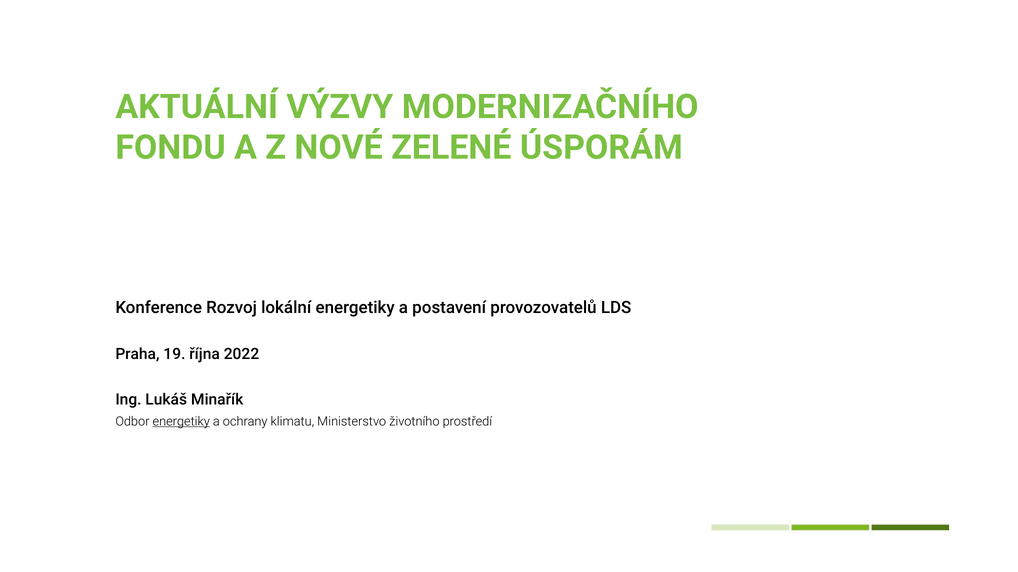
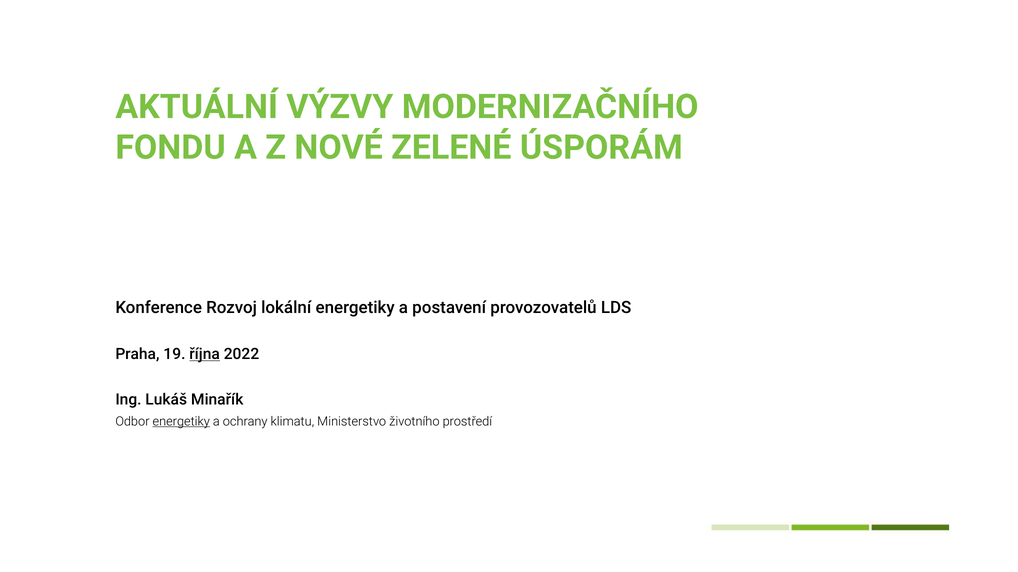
října underline: none -> present
